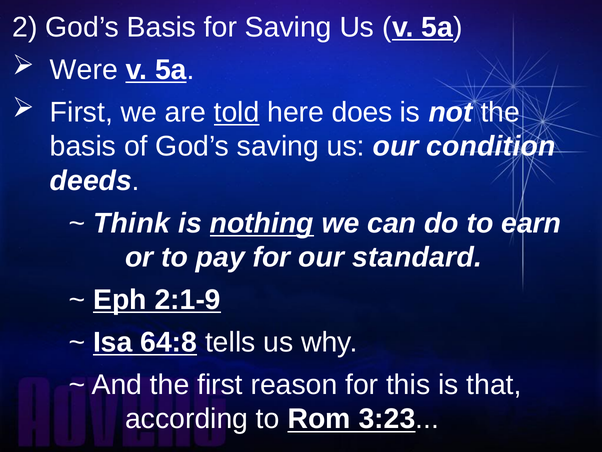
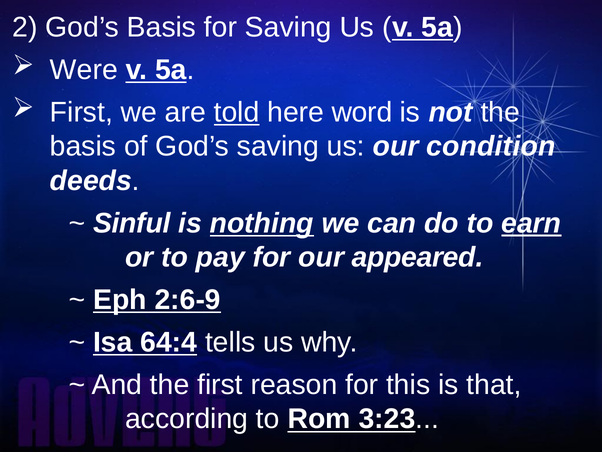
does: does -> word
Think: Think -> Sinful
earn underline: none -> present
standard: standard -> appeared
2:1-9: 2:1-9 -> 2:6-9
64:8: 64:8 -> 64:4
